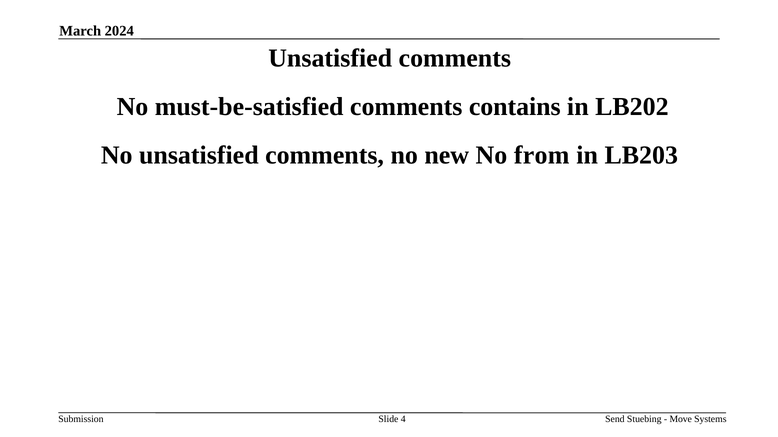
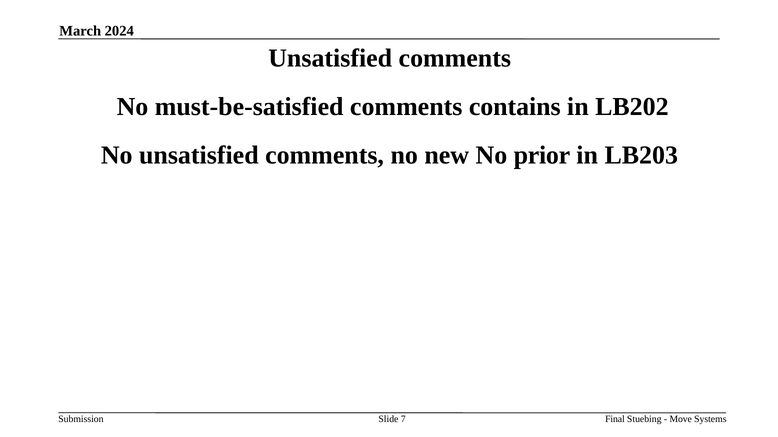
from: from -> prior
4: 4 -> 7
Send: Send -> Final
